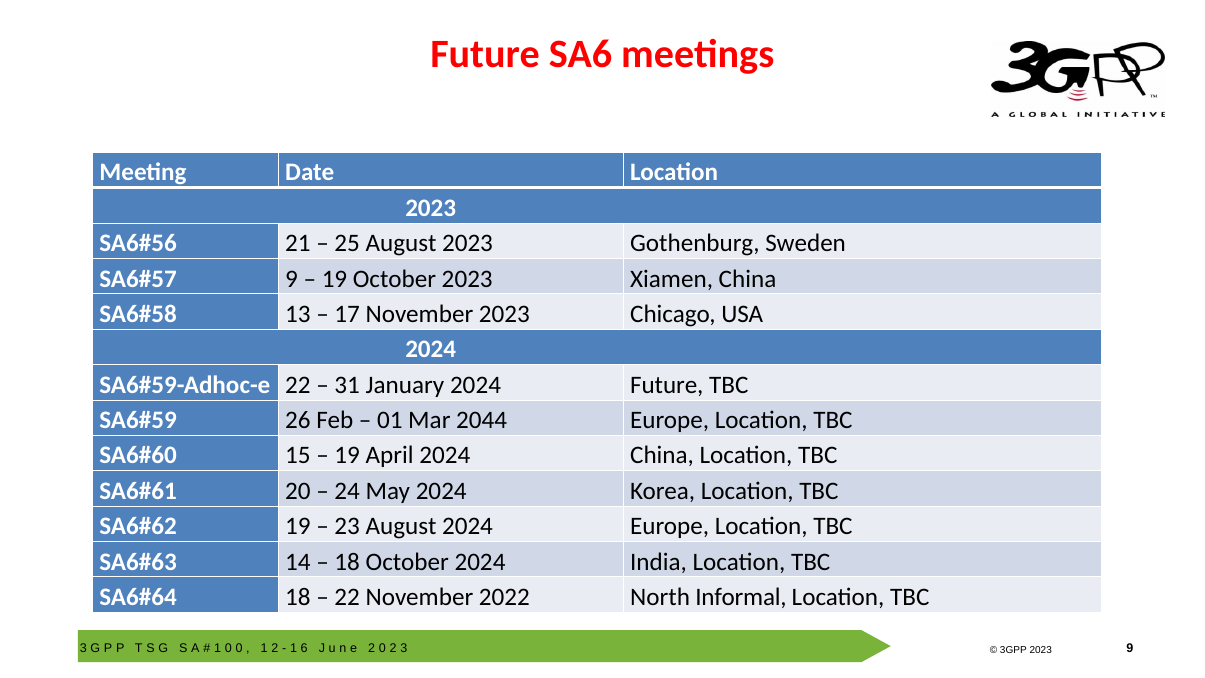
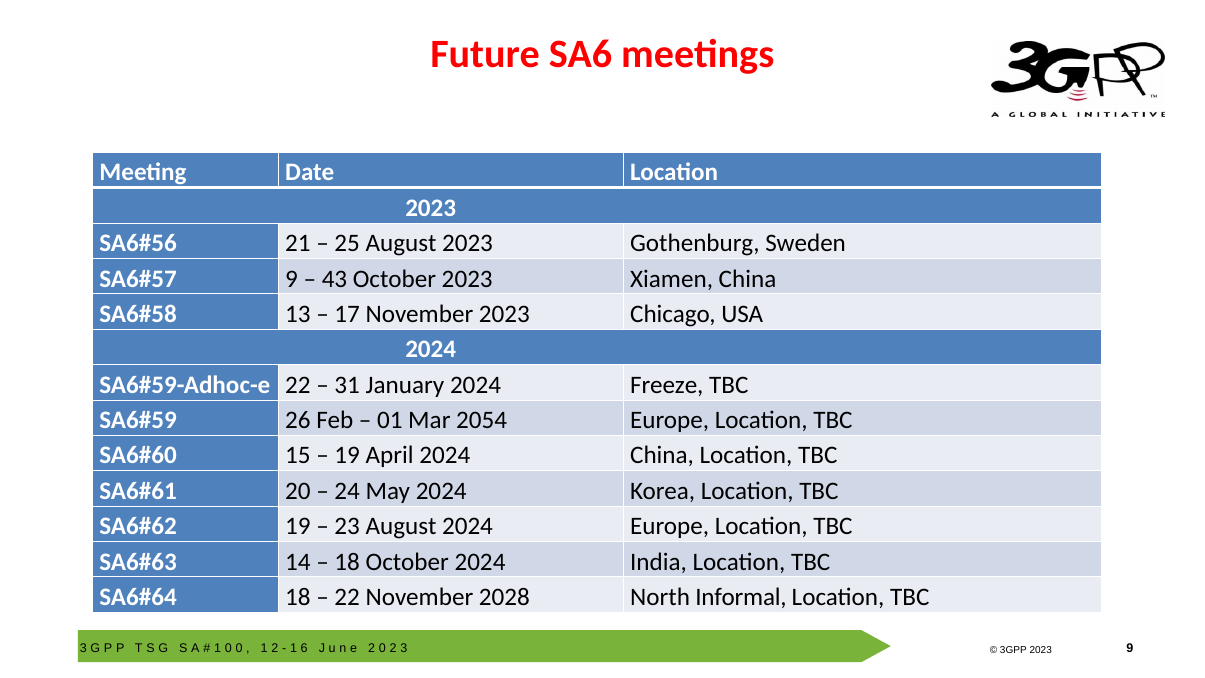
19 at (334, 279): 19 -> 43
2024 Future: Future -> Freeze
2044: 2044 -> 2054
2022: 2022 -> 2028
